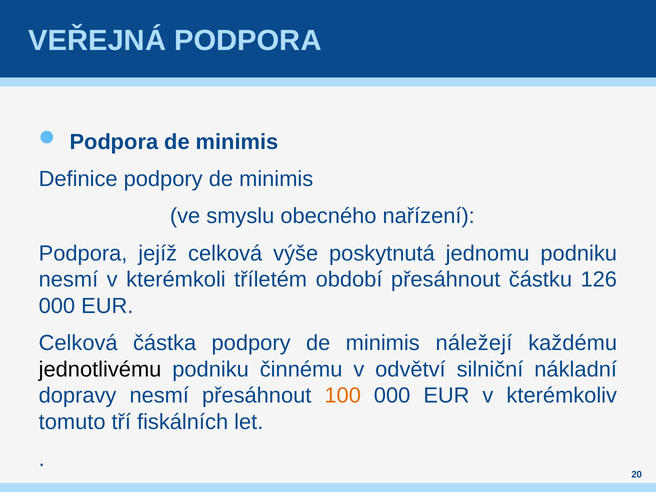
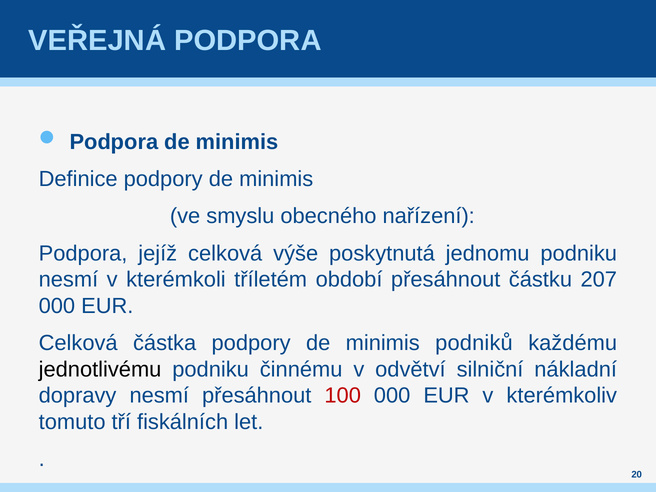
126: 126 -> 207
náležejí: náležejí -> podniků
100 colour: orange -> red
